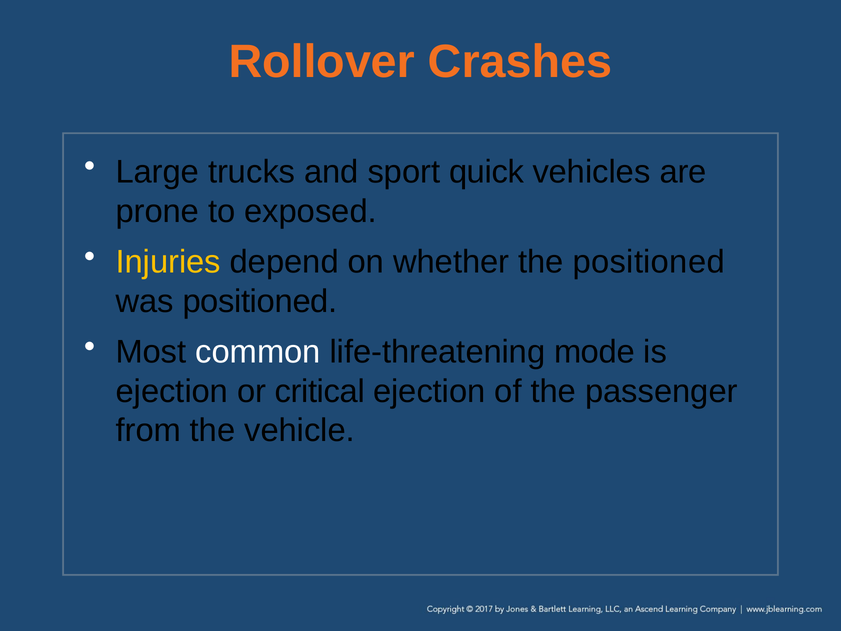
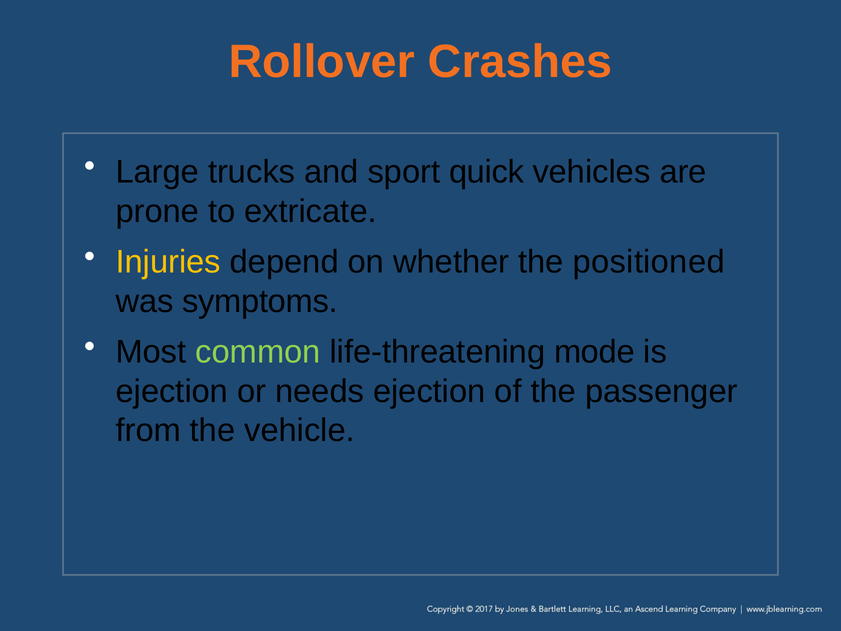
exposed: exposed -> extricate
was positioned: positioned -> symptoms
common colour: white -> light green
critical: critical -> needs
